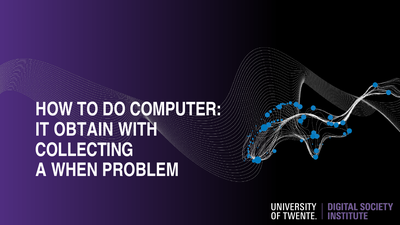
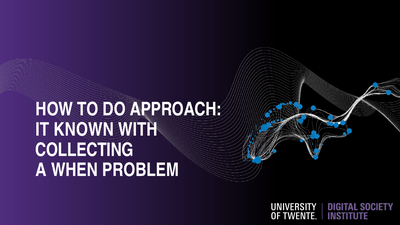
COMPUTER: COMPUTER -> APPROACH
OBTAIN: OBTAIN -> KNOWN
